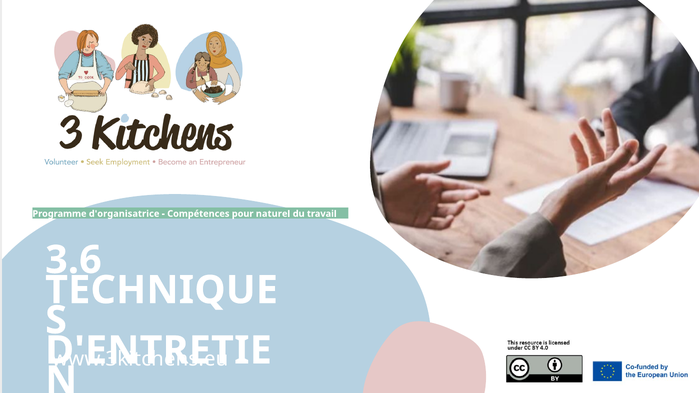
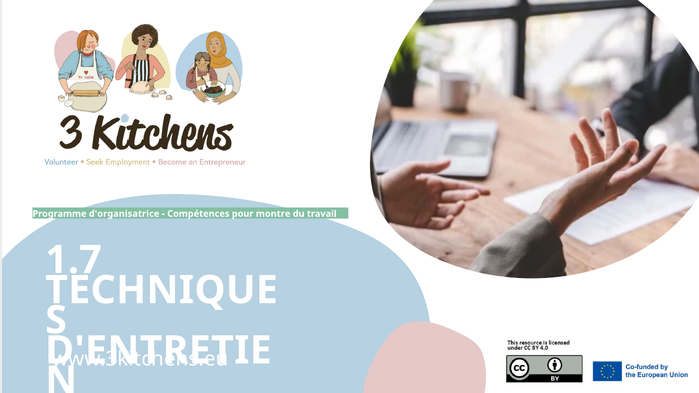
naturel: naturel -> montre
3.6: 3.6 -> 1.7
